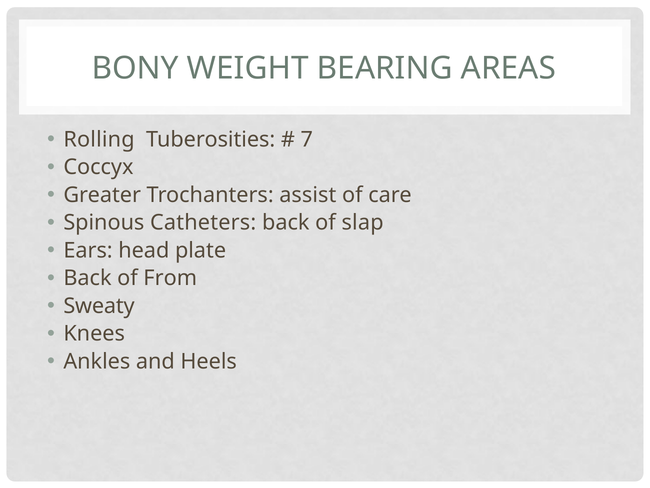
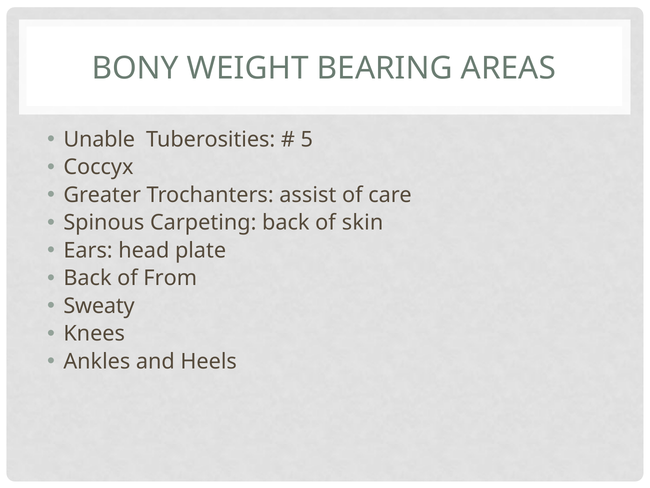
Rolling: Rolling -> Unable
7: 7 -> 5
Catheters: Catheters -> Carpeting
slap: slap -> skin
